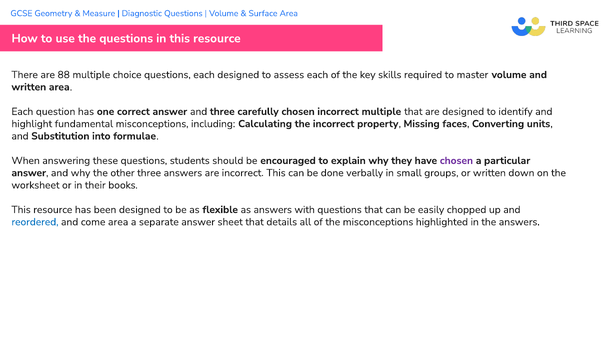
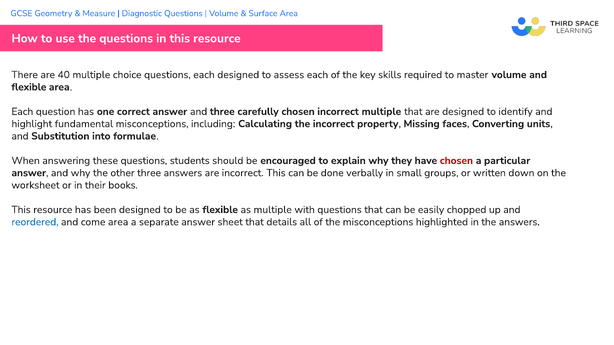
88: 88 -> 40
written at (29, 87): written -> flexible
chosen at (456, 161) colour: purple -> red
as answers: answers -> multiple
